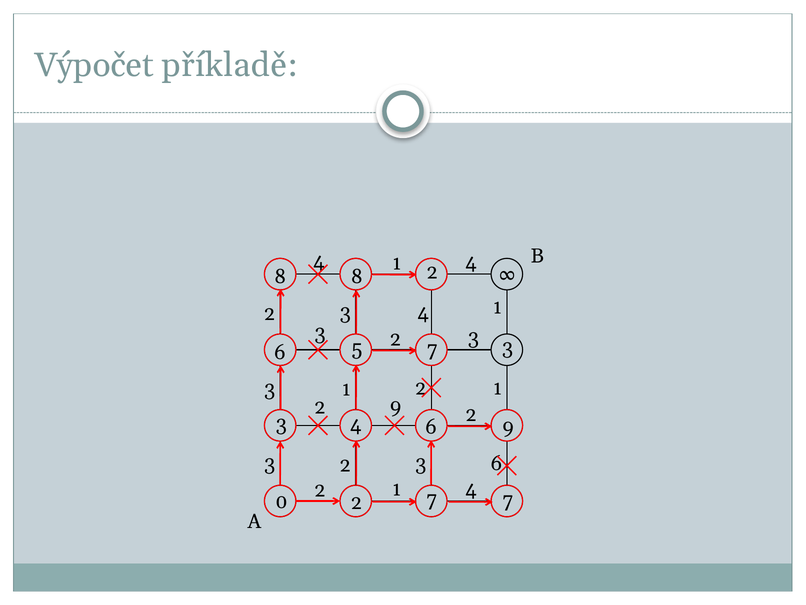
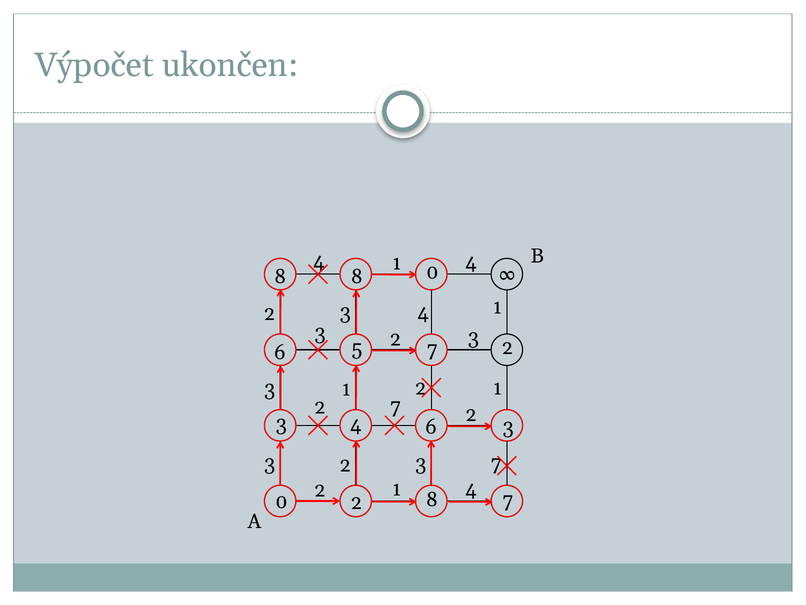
příkladě: příkladě -> ukončen
8 2: 2 -> 0
7 3: 3 -> 2
2 9: 9 -> 7
9 at (508, 427): 9 -> 3
6 at (496, 463): 6 -> 7
2 7: 7 -> 8
